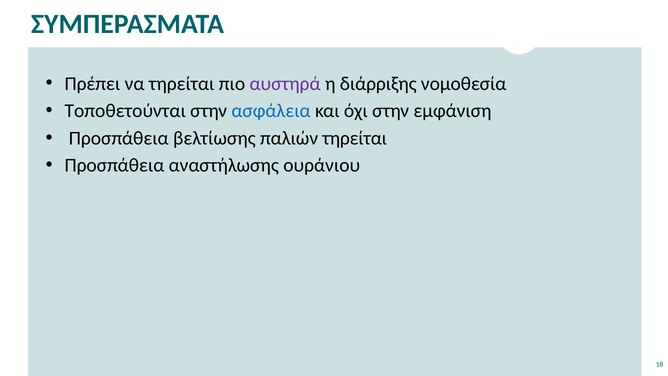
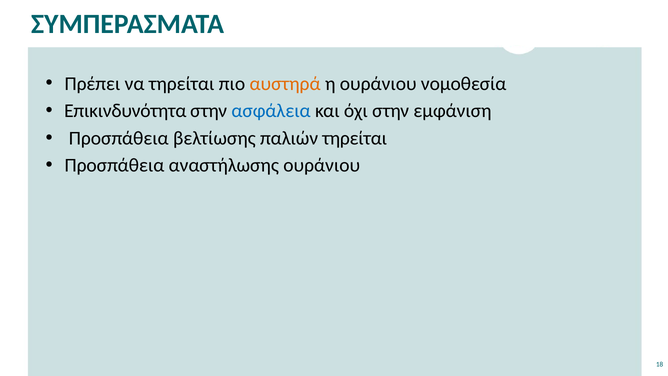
αυστηρά colour: purple -> orange
η διάρριξης: διάρριξης -> ουράνιου
Τοποθετούνται: Τοποθετούνται -> Επικινδυνότητα
